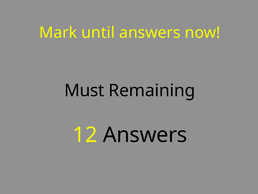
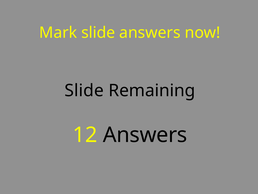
Mark until: until -> slide
Must at (84, 90): Must -> Slide
